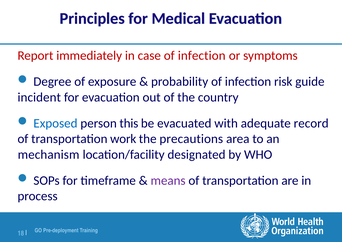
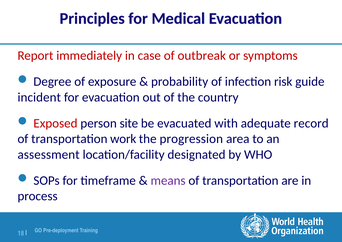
case of infection: infection -> outbreak
Exposed colour: blue -> red
this: this -> site
precautions: precautions -> progression
mechanism: mechanism -> assessment
